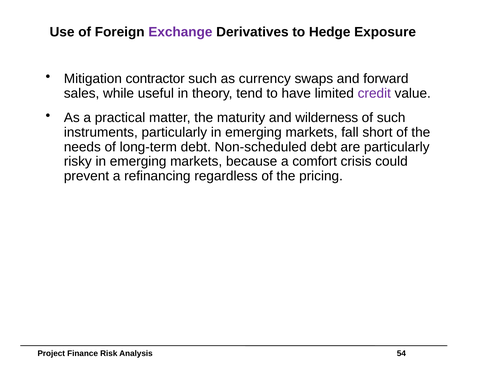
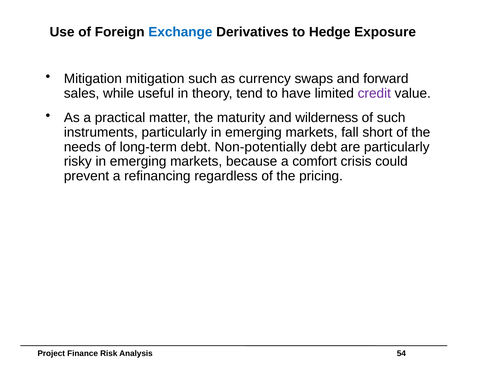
Exchange colour: purple -> blue
Mitigation contractor: contractor -> mitigation
Non-scheduled: Non-scheduled -> Non-potentially
